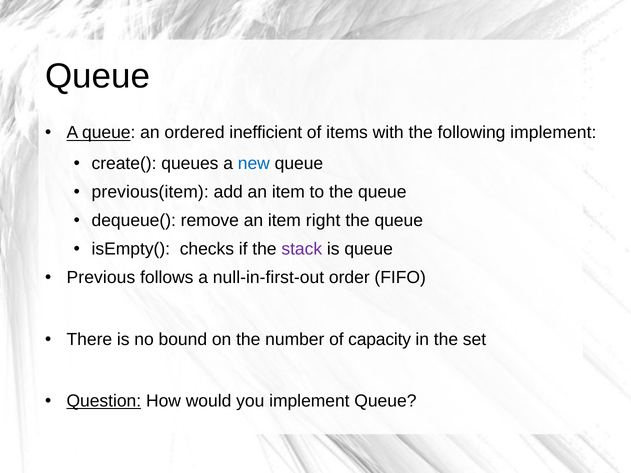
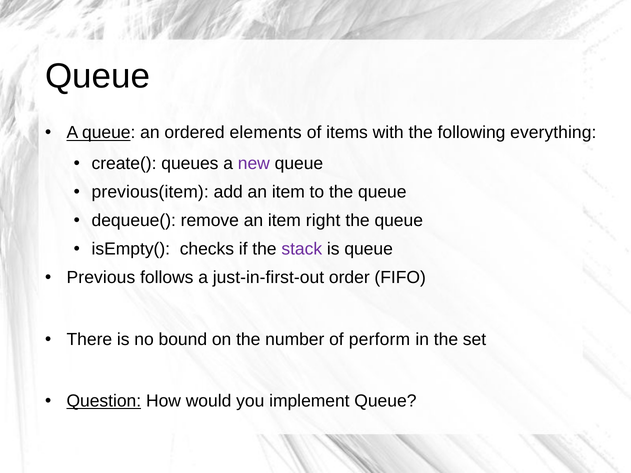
inefficient: inefficient -> elements
following implement: implement -> everything
new colour: blue -> purple
null-in-first-out: null-in-first-out -> just-in-first-out
capacity: capacity -> perform
